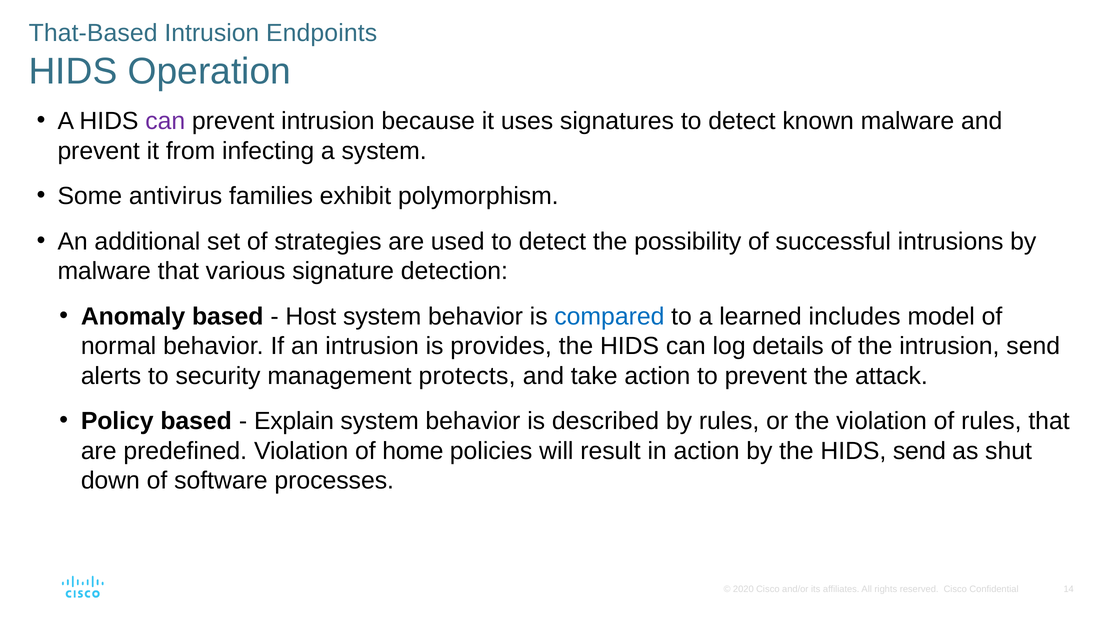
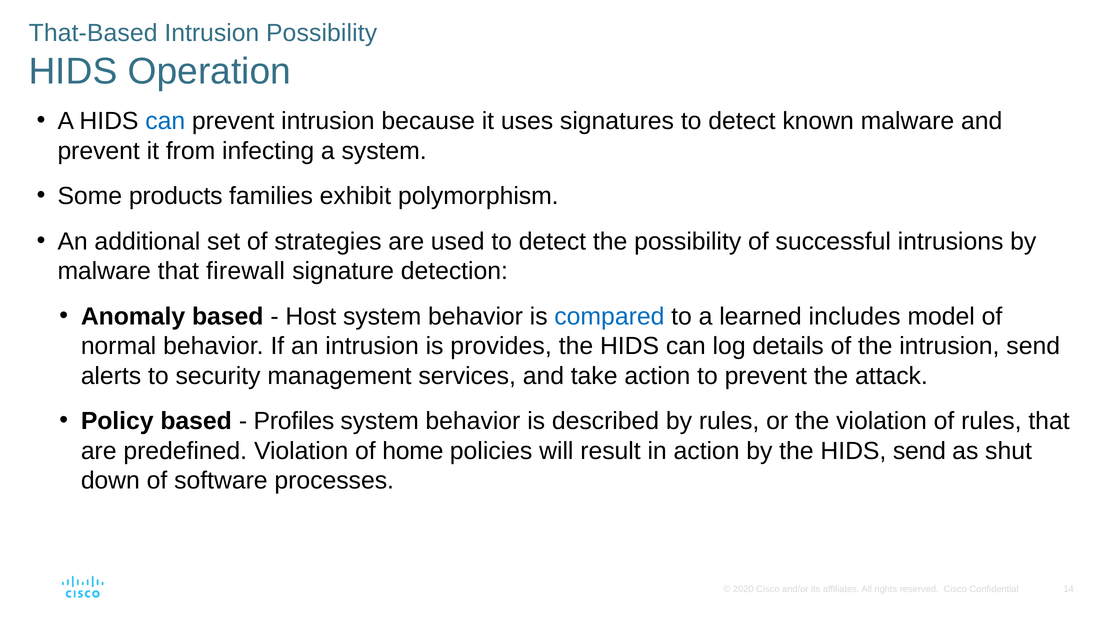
Intrusion Endpoints: Endpoints -> Possibility
can at (165, 121) colour: purple -> blue
antivirus: antivirus -> products
various: various -> firewall
protects: protects -> services
Explain: Explain -> Profiles
